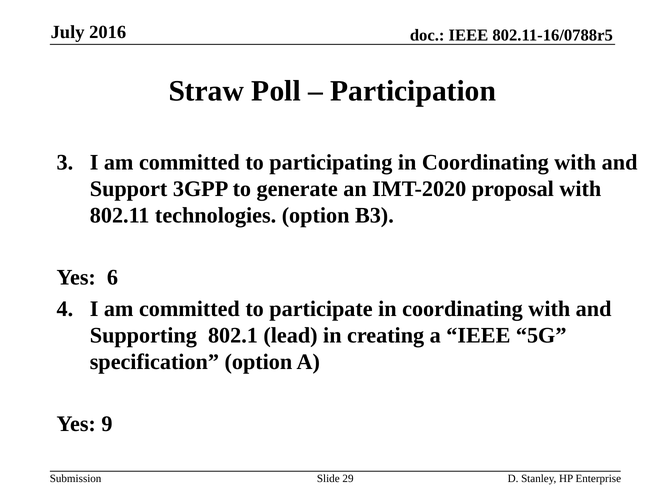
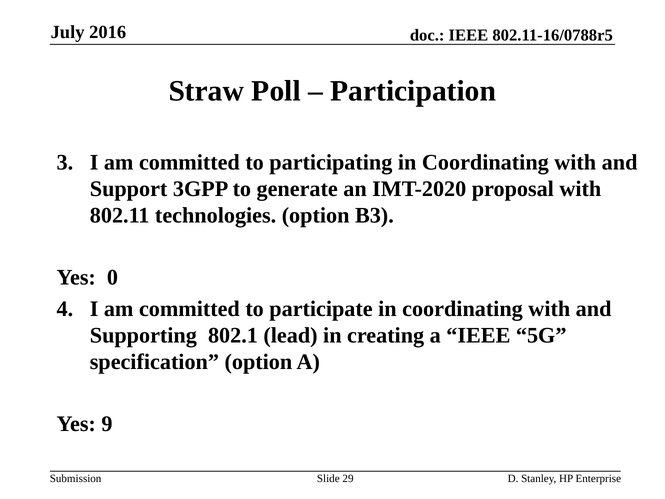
6: 6 -> 0
